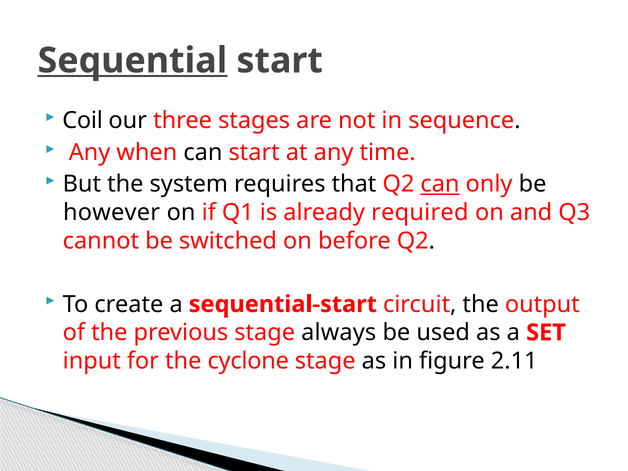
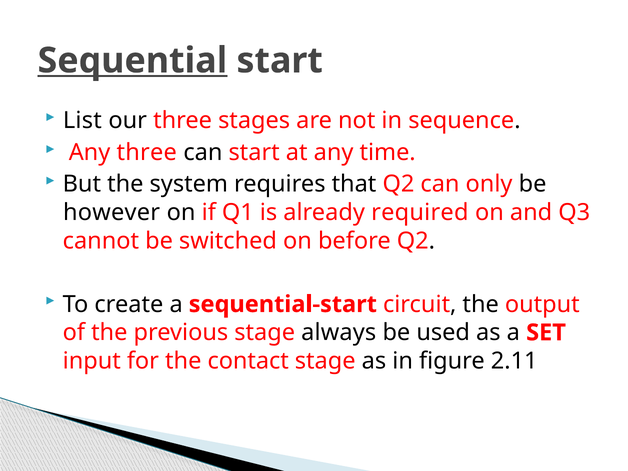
Coil: Coil -> List
Any when: when -> three
can at (440, 184) underline: present -> none
cyclone: cyclone -> contact
